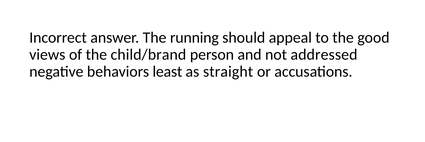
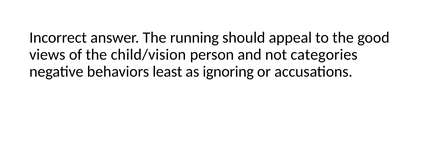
child/brand: child/brand -> child/vision
addressed: addressed -> categories
straight: straight -> ignoring
